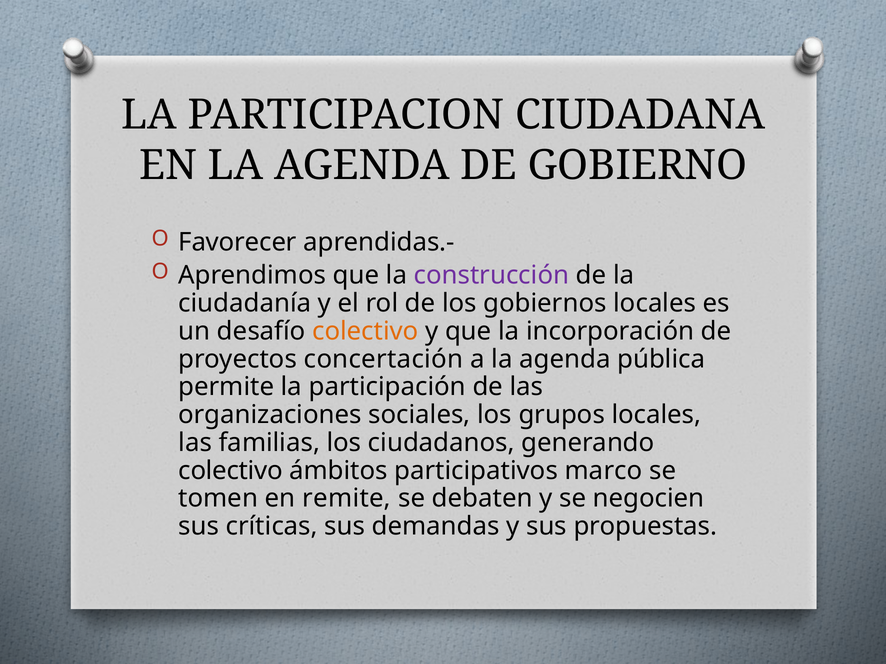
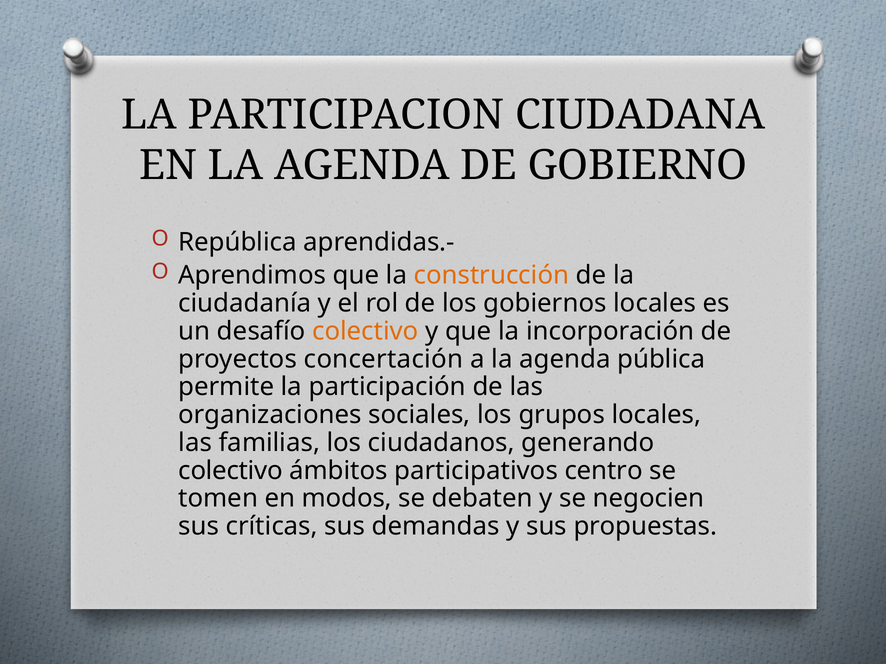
Favorecer: Favorecer -> República
construcción colour: purple -> orange
marco: marco -> centro
remite: remite -> modos
